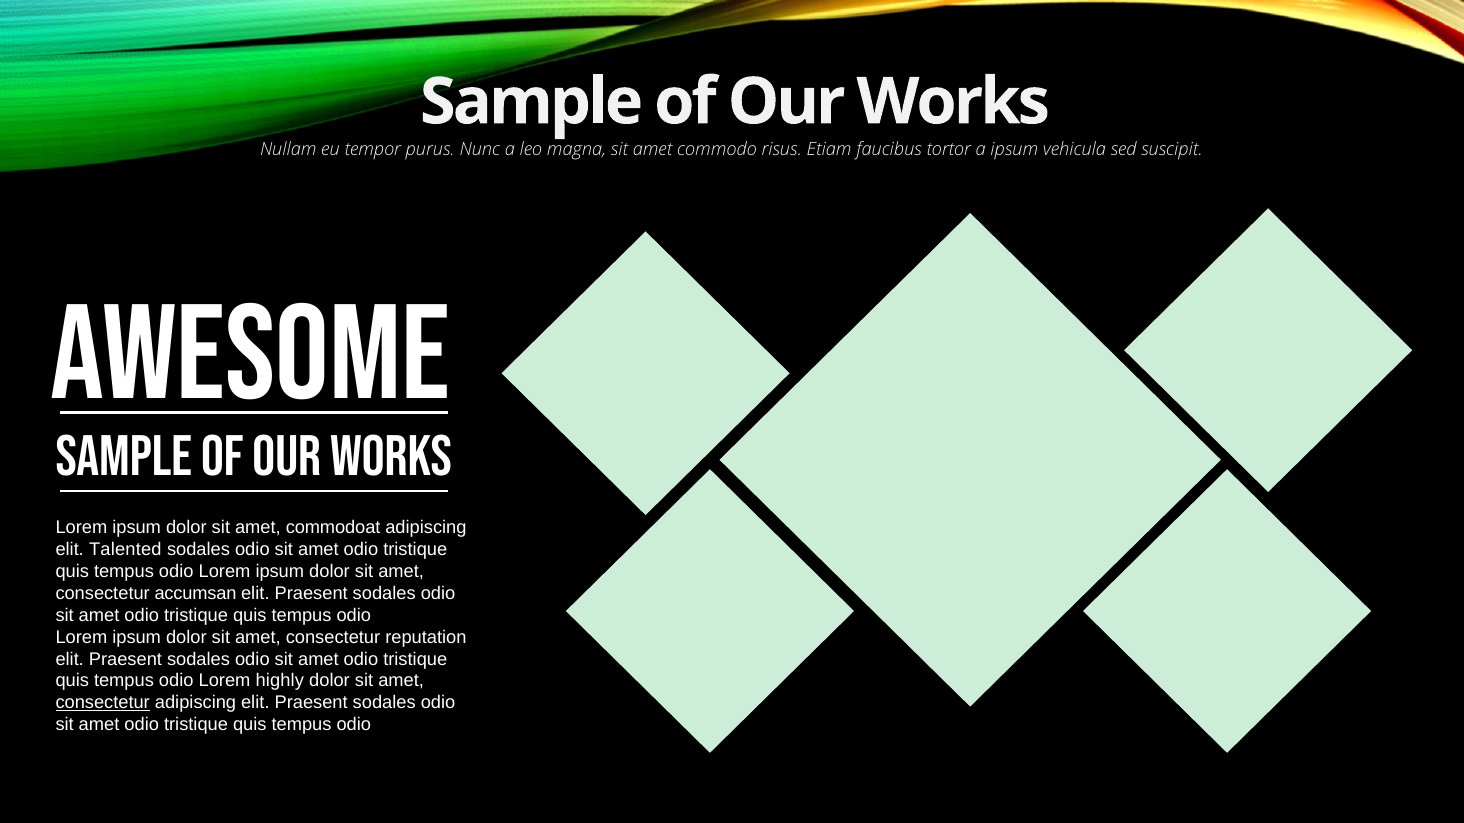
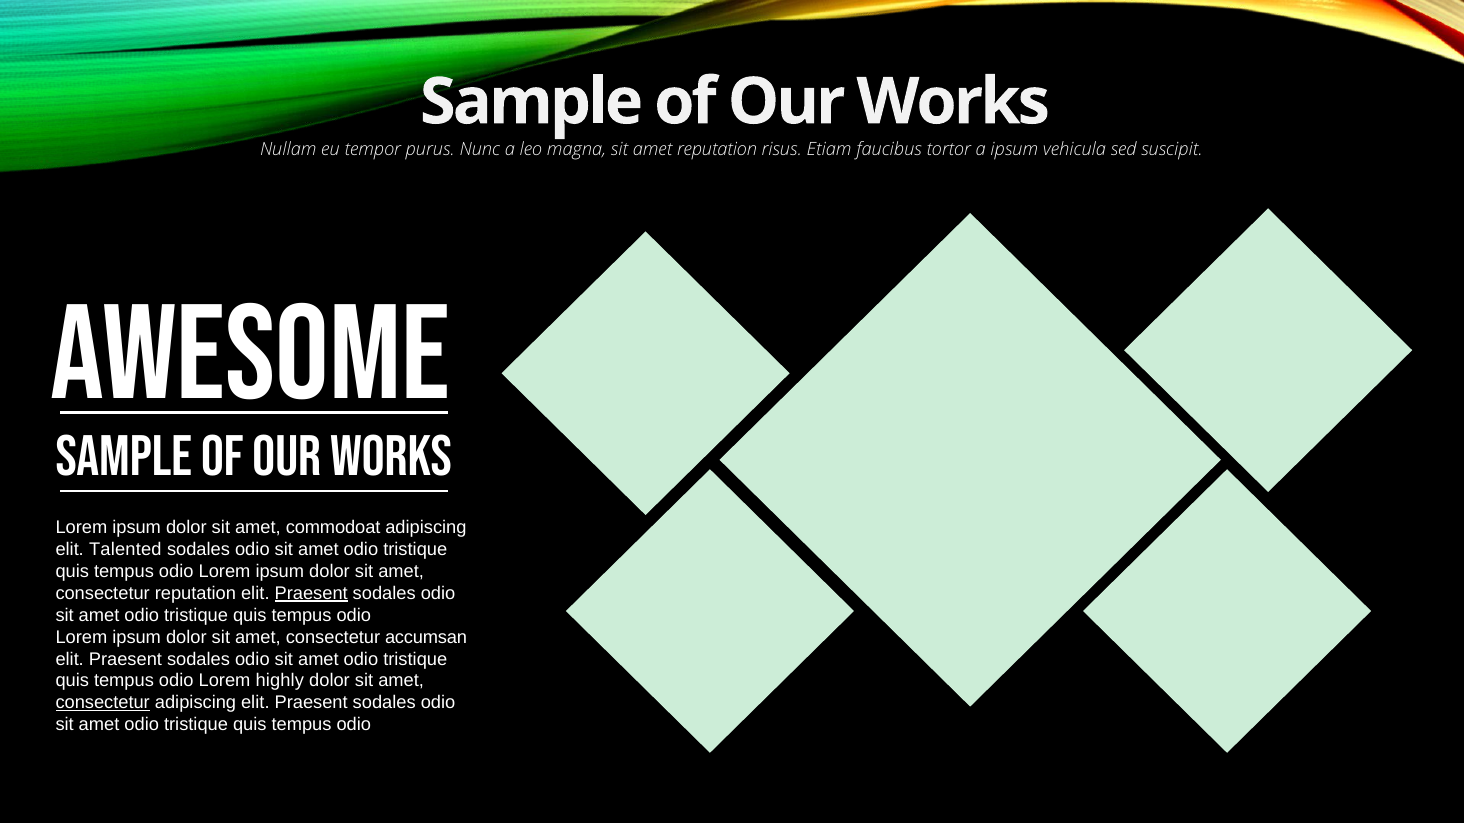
amet commodo: commodo -> reputation
consectetur accumsan: accumsan -> reputation
Praesent at (311, 593) underline: none -> present
reputation: reputation -> accumsan
